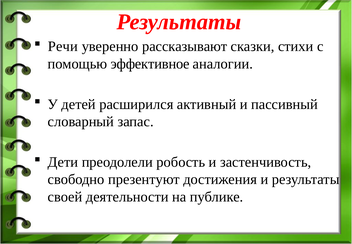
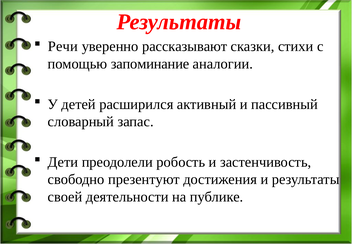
эффективное: эффективное -> запоминание
